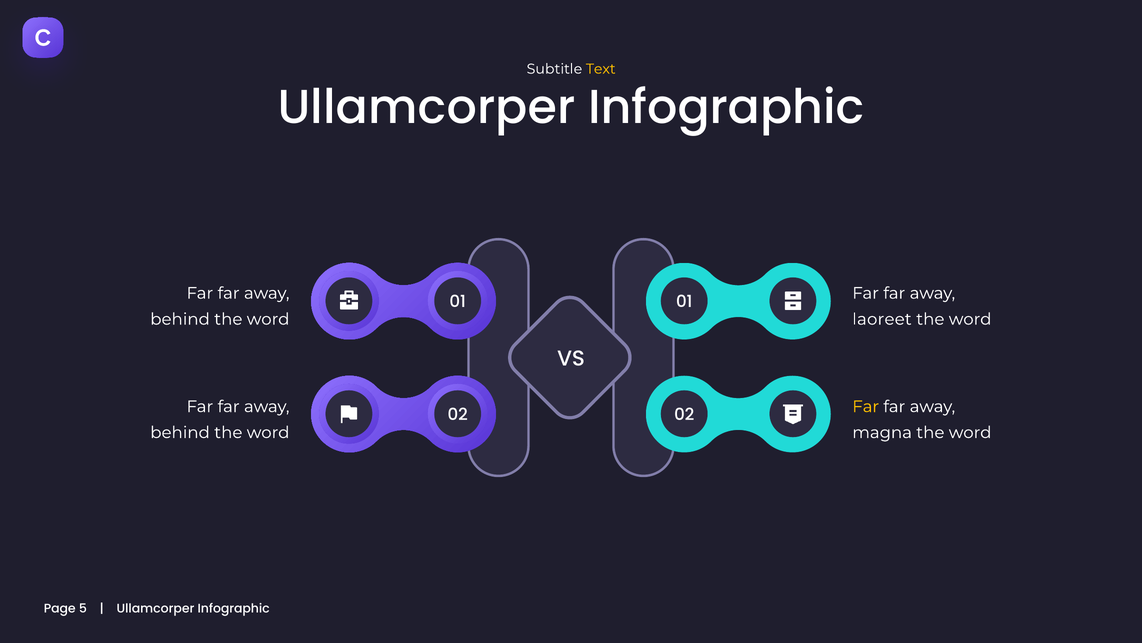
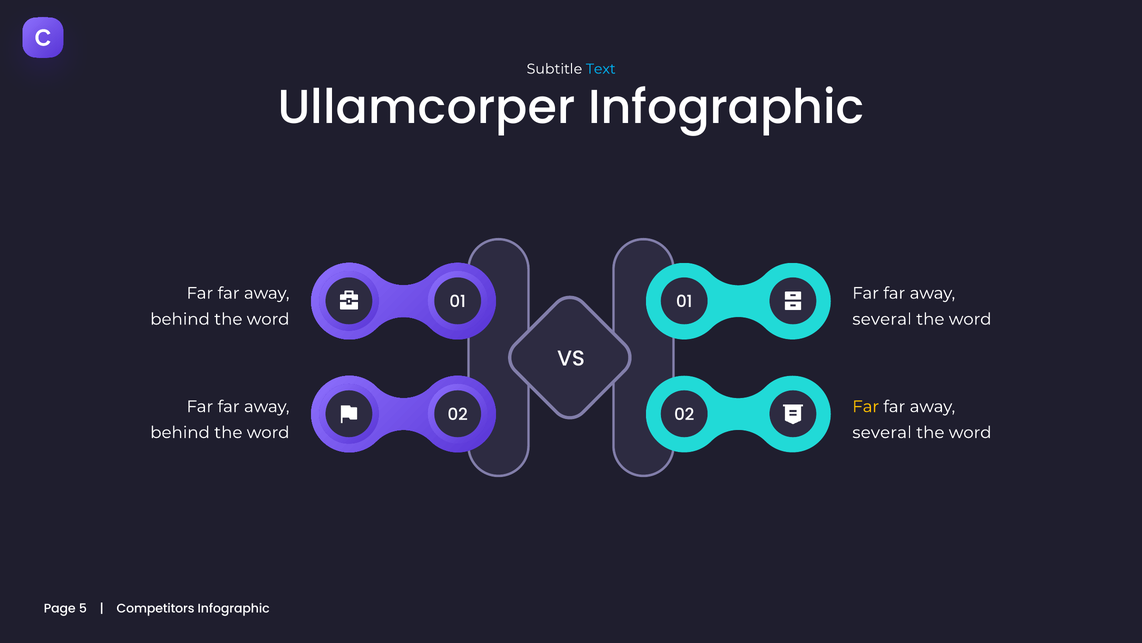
Text colour: yellow -> light blue
laoreet at (882, 319): laoreet -> several
magna at (882, 432): magna -> several
Ullamcorper at (155, 608): Ullamcorper -> Competitors
